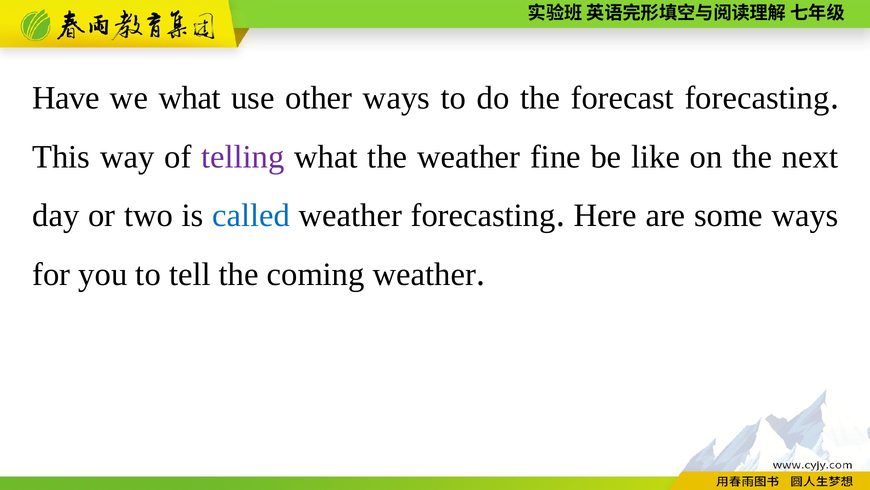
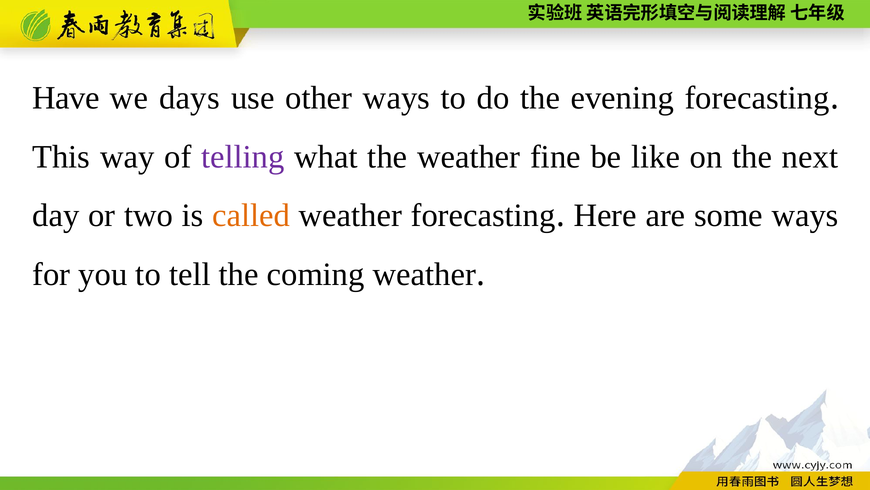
we what: what -> days
forecast: forecast -> evening
called colour: blue -> orange
